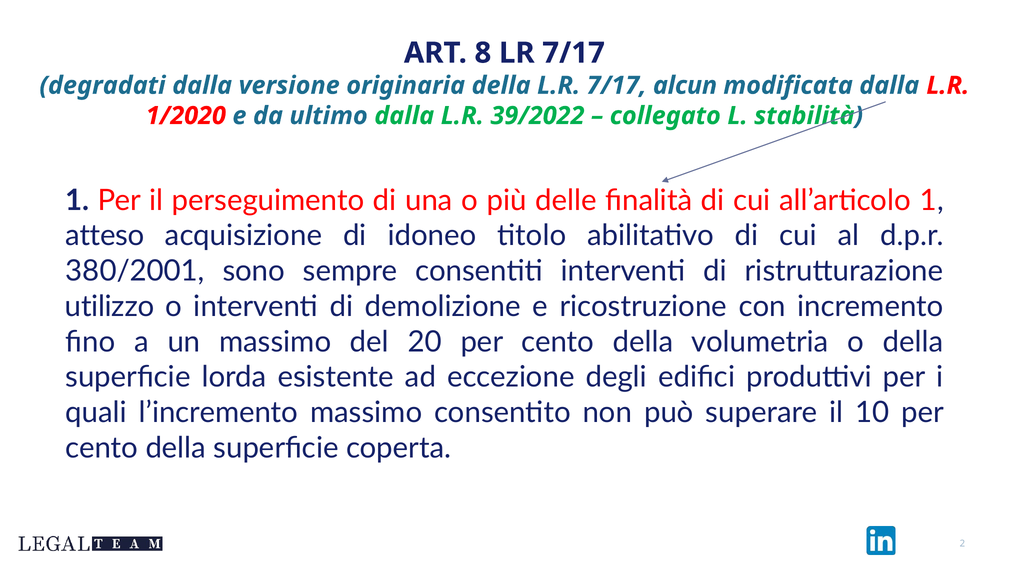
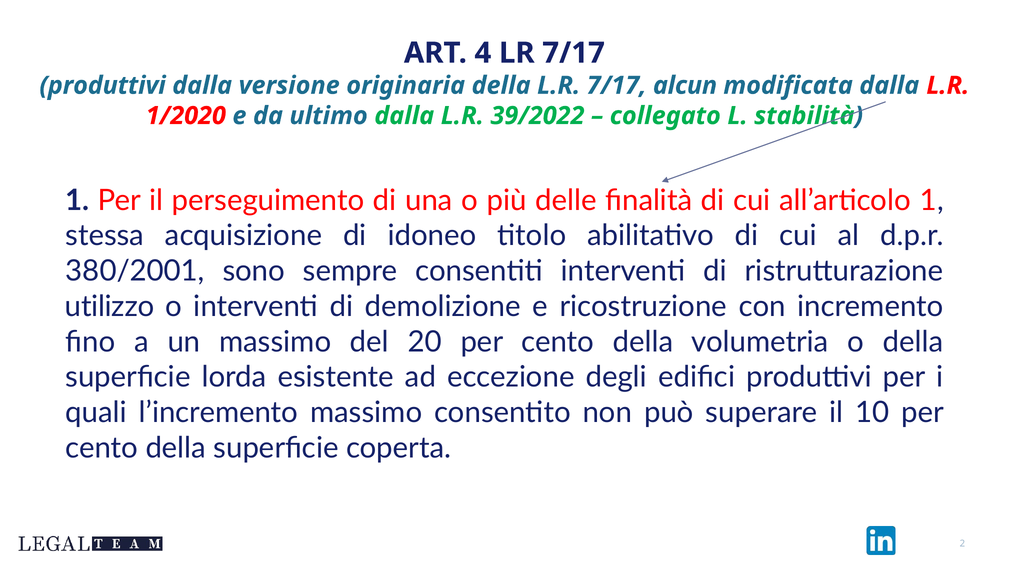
8: 8 -> 4
degradati at (103, 85): degradati -> produttivi
atteso: atteso -> stessa
